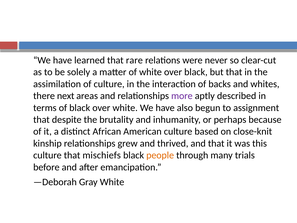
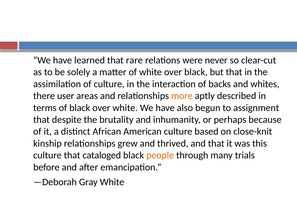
next: next -> user
more colour: purple -> orange
mischiefs: mischiefs -> cataloged
